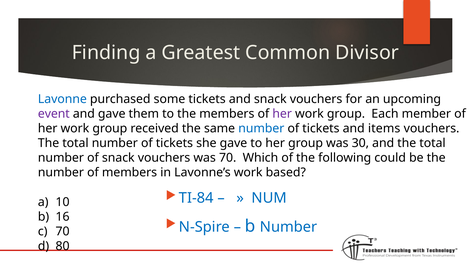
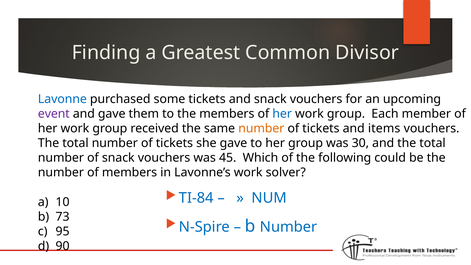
her at (282, 114) colour: purple -> blue
number at (261, 128) colour: blue -> orange
was 70: 70 -> 45
based: based -> solver
16: 16 -> 73
70 at (63, 231): 70 -> 95
80: 80 -> 90
